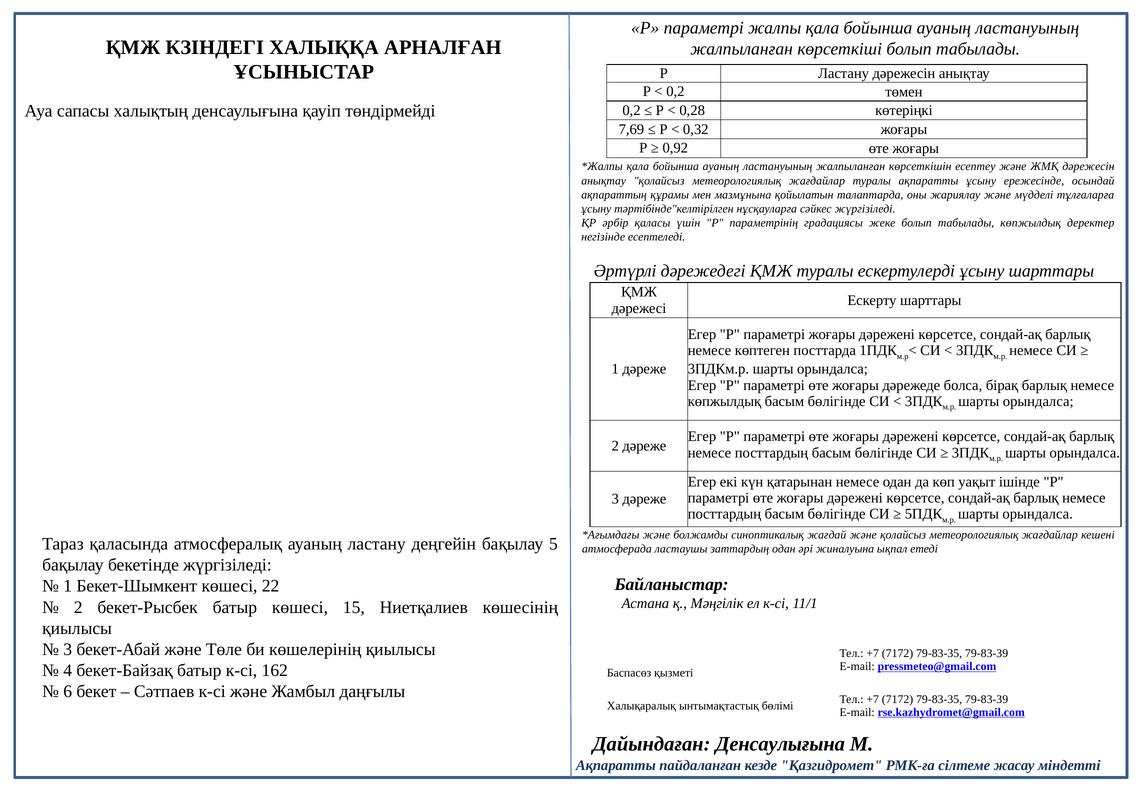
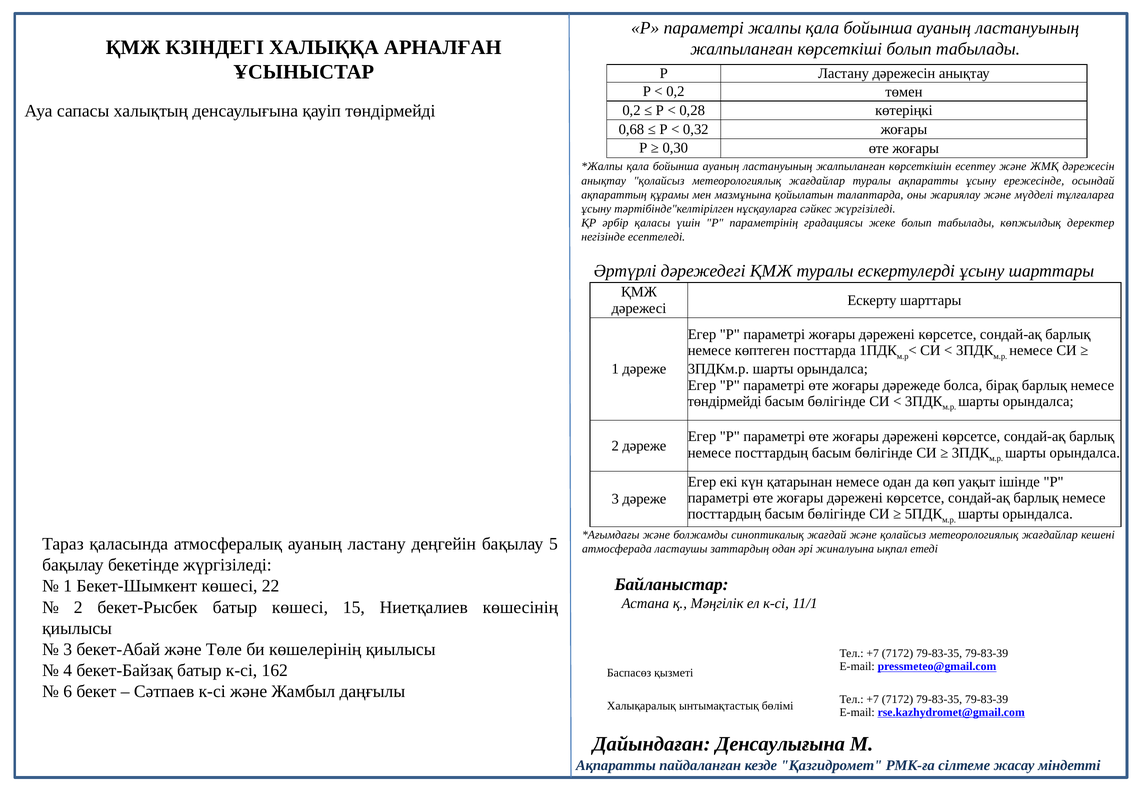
7,69: 7,69 -> 0,68
0,92: 0,92 -> 0,30
көпжылдық at (724, 401): көпжылдық -> төндірмейді
